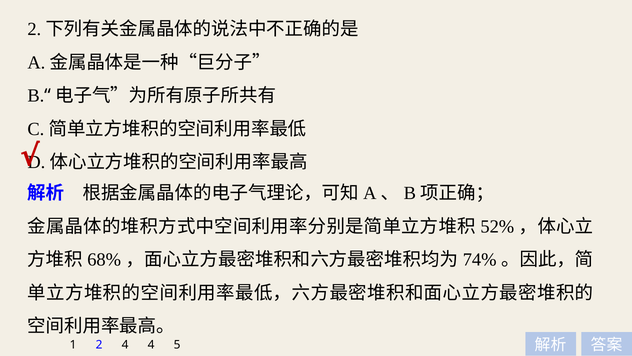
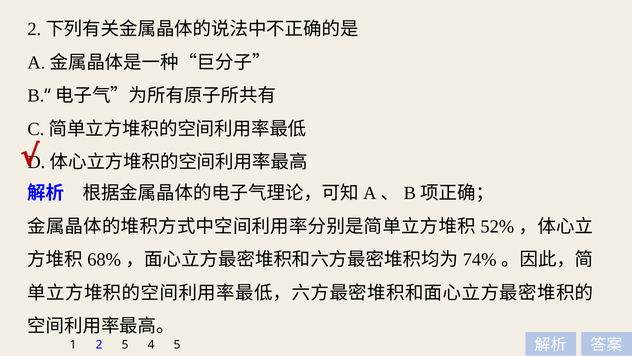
2 4: 4 -> 5
